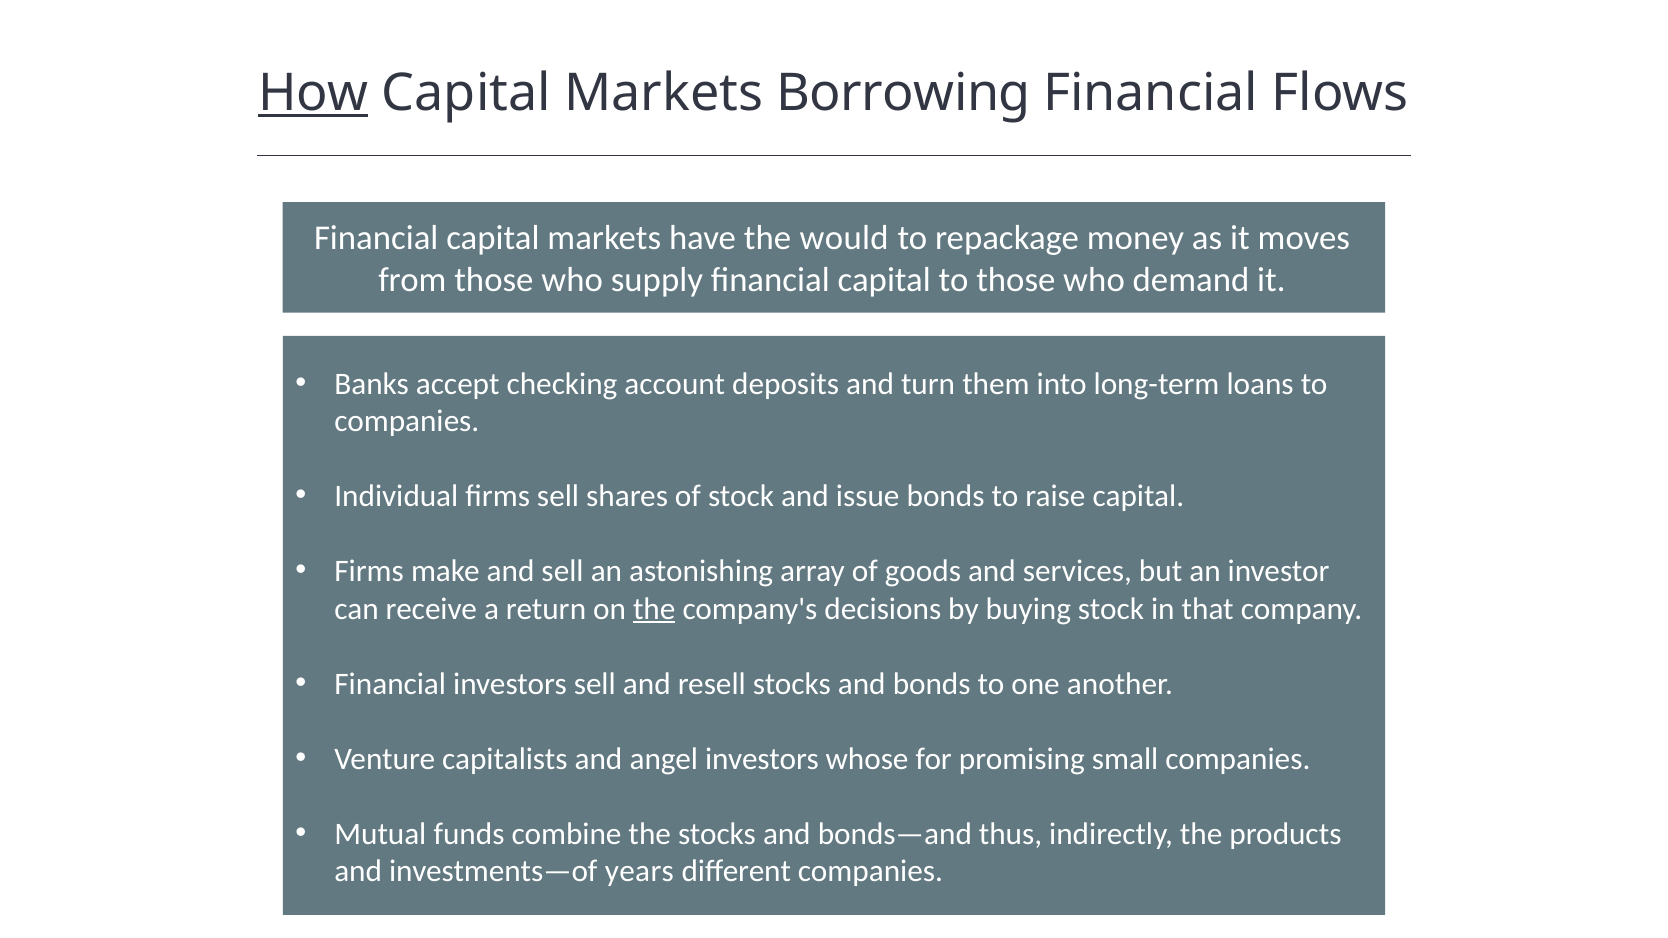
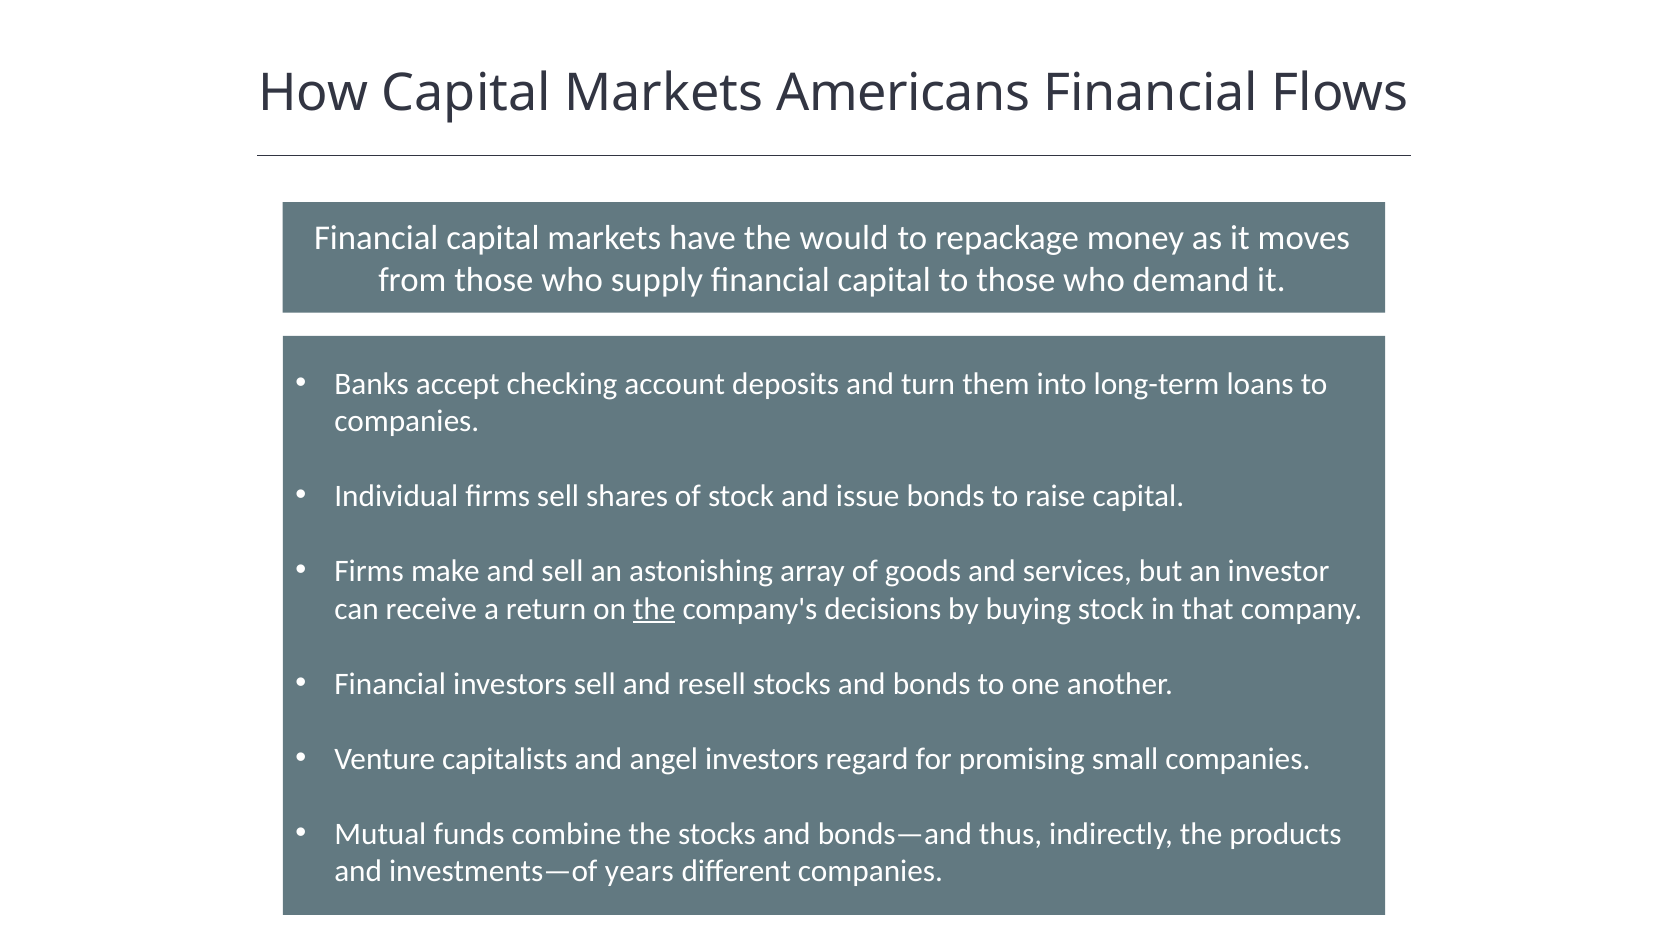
How underline: present -> none
Borrowing: Borrowing -> Americans
whose: whose -> regard
